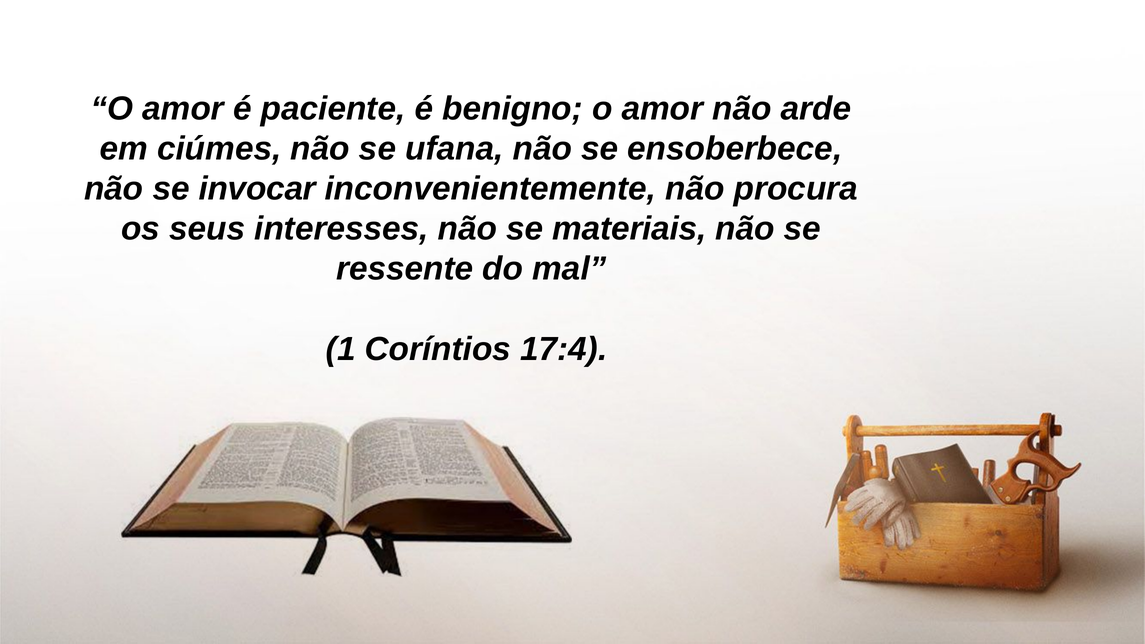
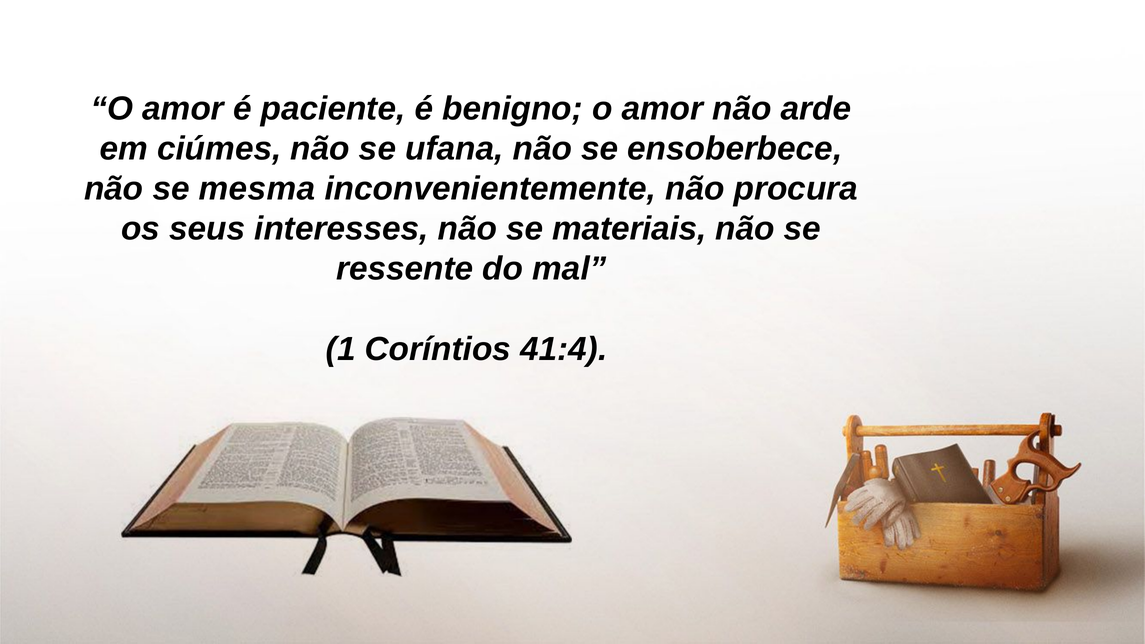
invocar: invocar -> mesma
17:4: 17:4 -> 41:4
